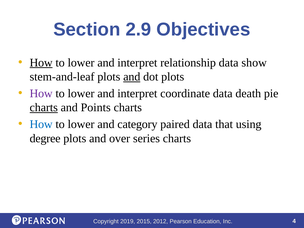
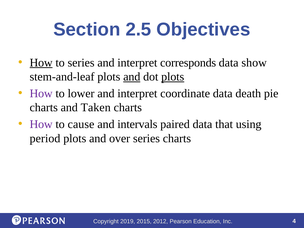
2.9: 2.9 -> 2.5
lower at (81, 63): lower -> series
relationship: relationship -> corresponds
plots at (173, 77) underline: none -> present
charts at (44, 108) underline: present -> none
Points: Points -> Taken
How at (41, 124) colour: blue -> purple
lower at (81, 124): lower -> cause
category: category -> intervals
degree: degree -> period
